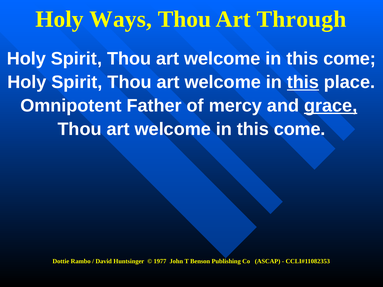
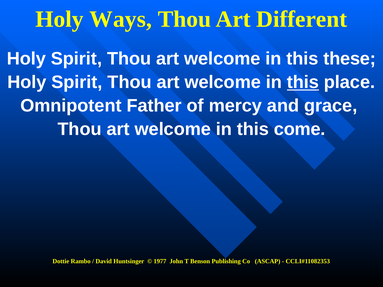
Through: Through -> Different
come at (350, 59): come -> these
grace underline: present -> none
